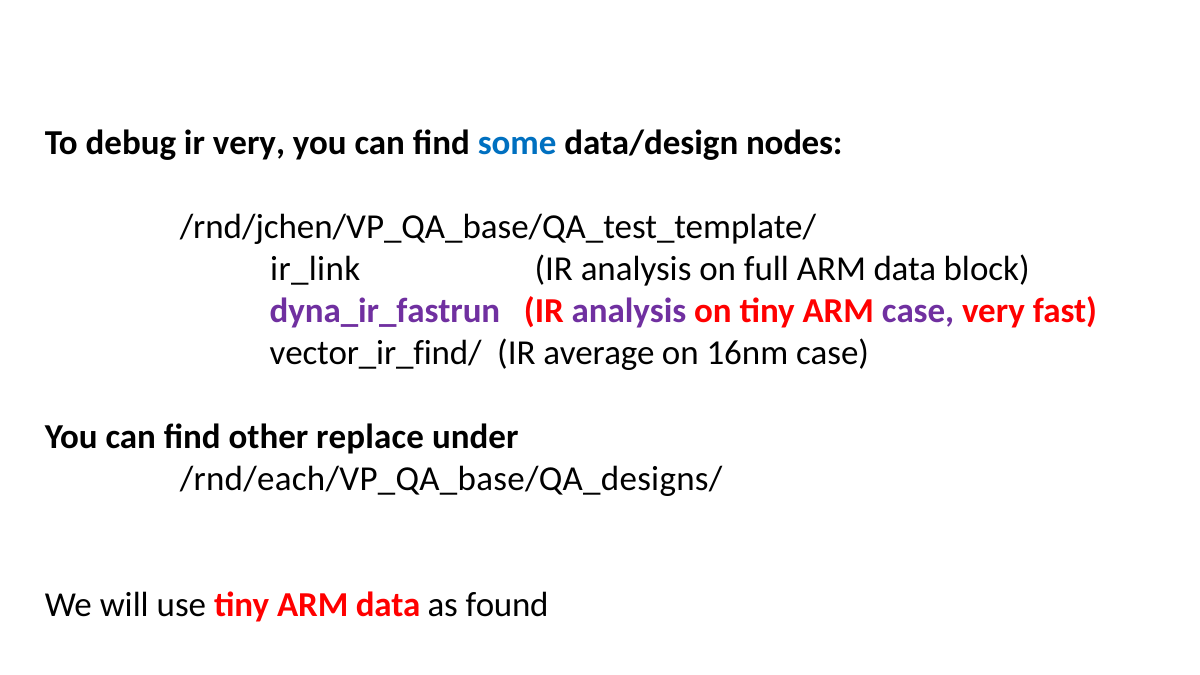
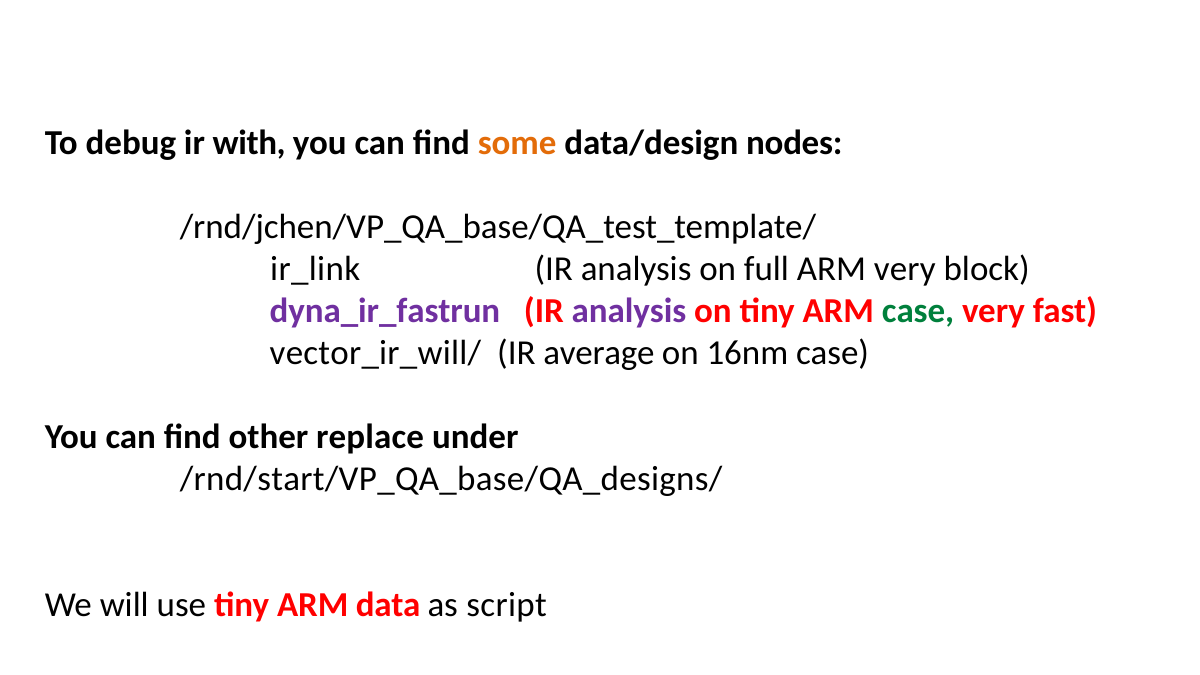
ir very: very -> with
some colour: blue -> orange
full ARM data: data -> very
case at (918, 311) colour: purple -> green
vector_ir_find/: vector_ir_find/ -> vector_ir_will/
/rnd/each/VP_QA_base/QA_designs/: /rnd/each/VP_QA_base/QA_designs/ -> /rnd/start/VP_QA_base/QA_designs/
found: found -> script
